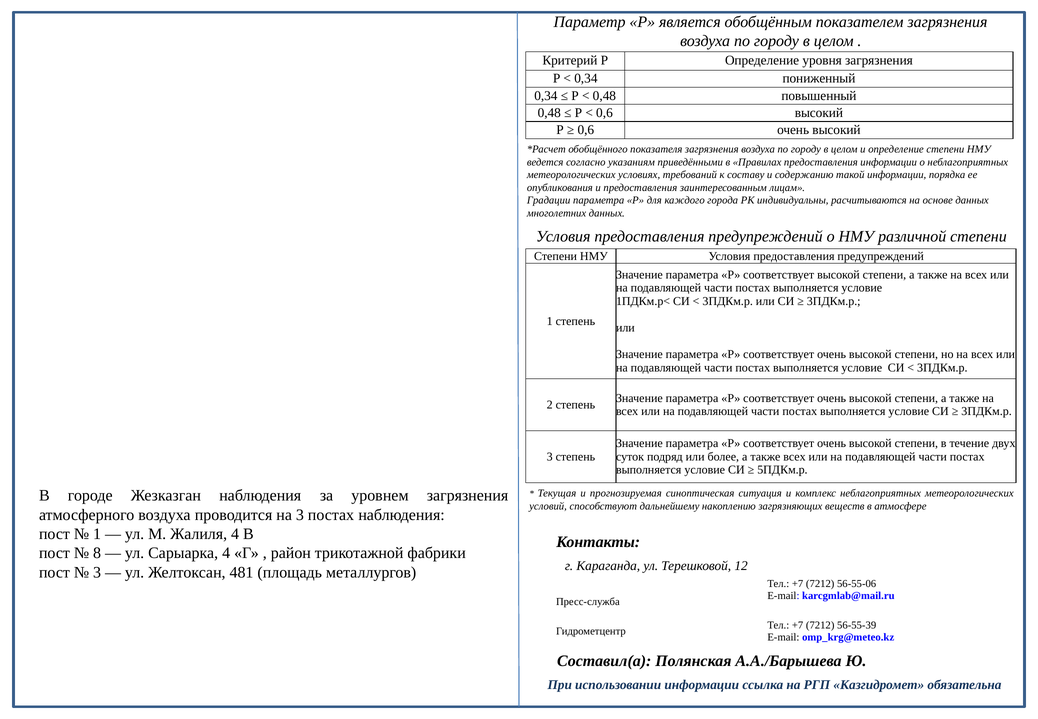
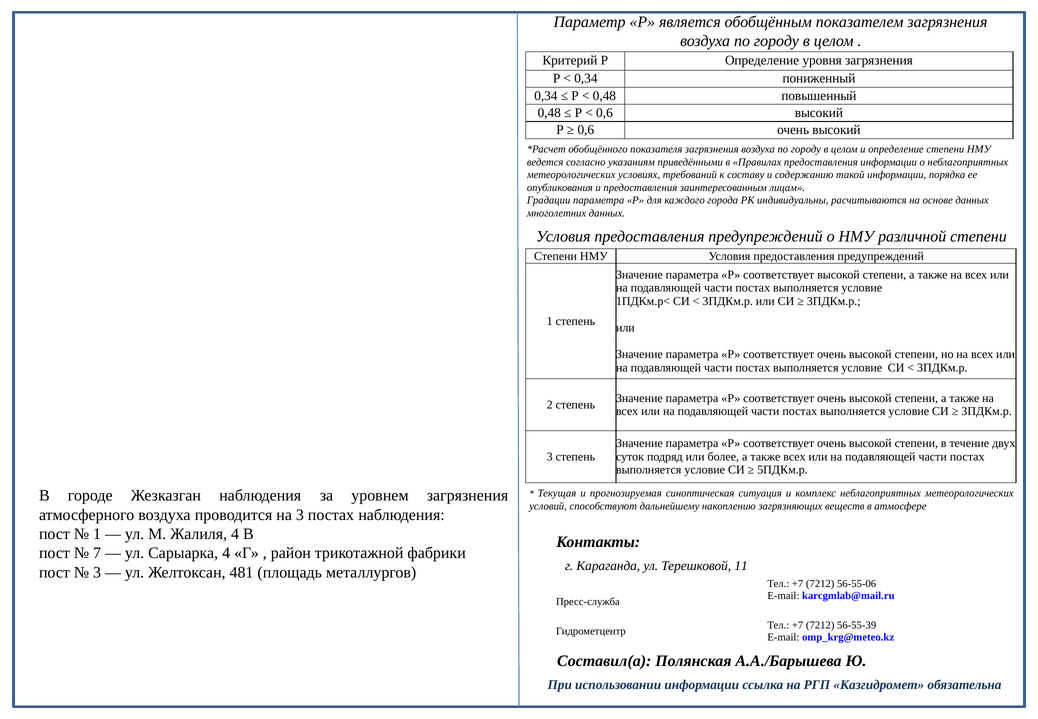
8: 8 -> 7
12: 12 -> 11
